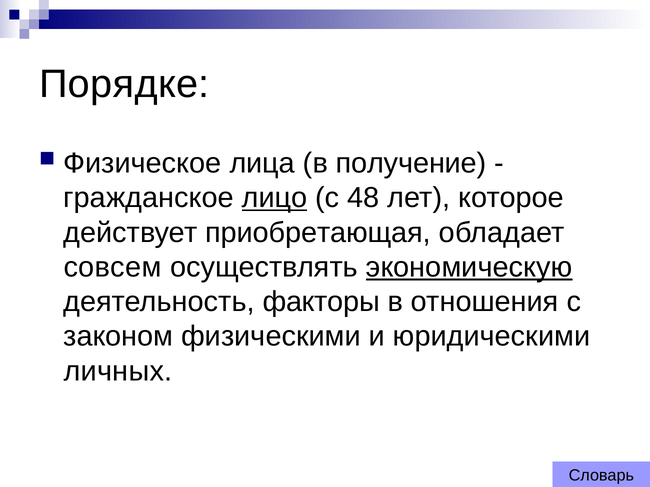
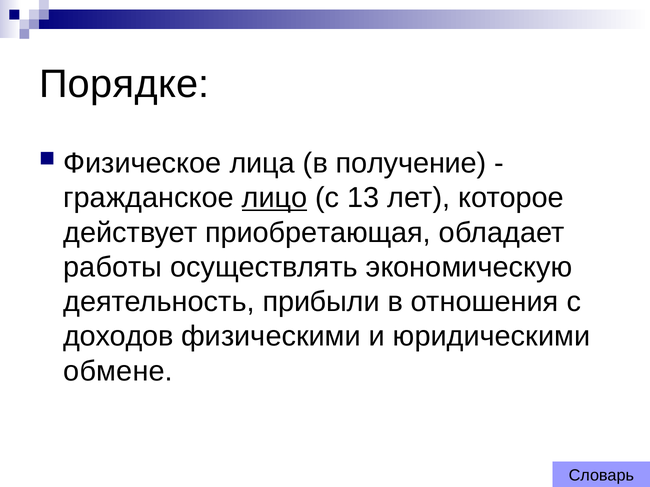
48: 48 -> 13
совсем: совсем -> работы
экономическую underline: present -> none
факторы: факторы -> прибыли
законом: законом -> доходов
личных: личных -> обмене
